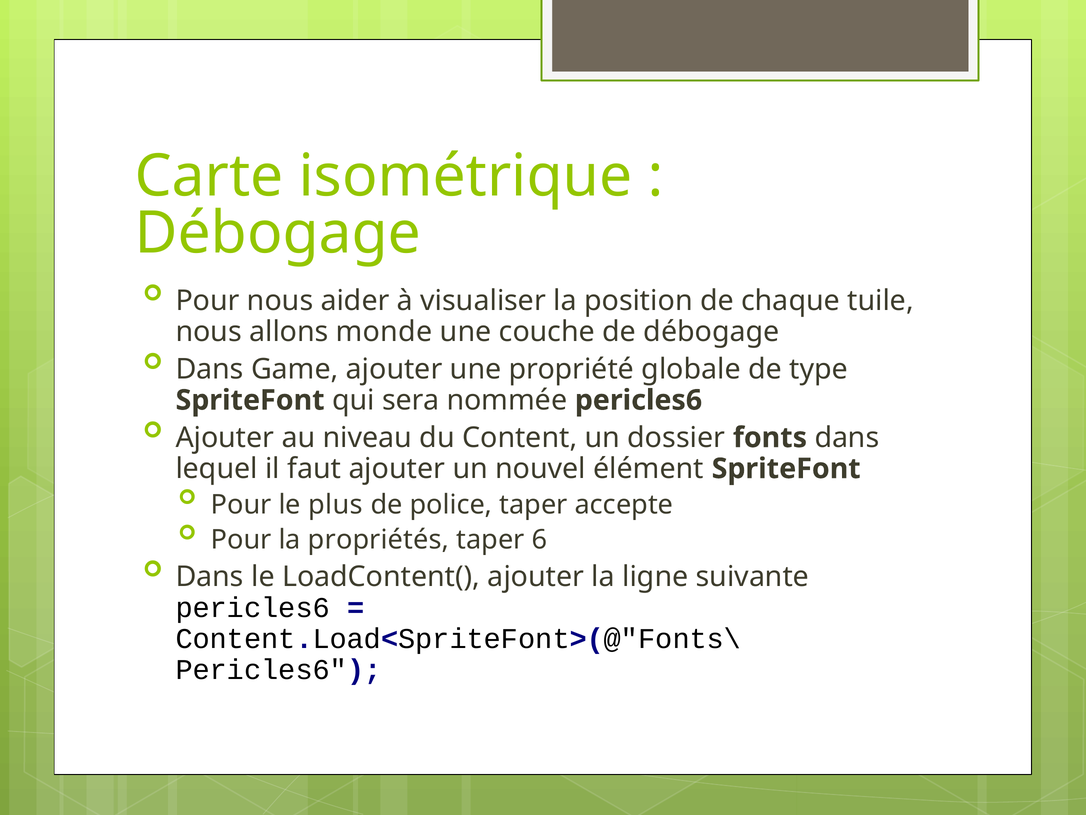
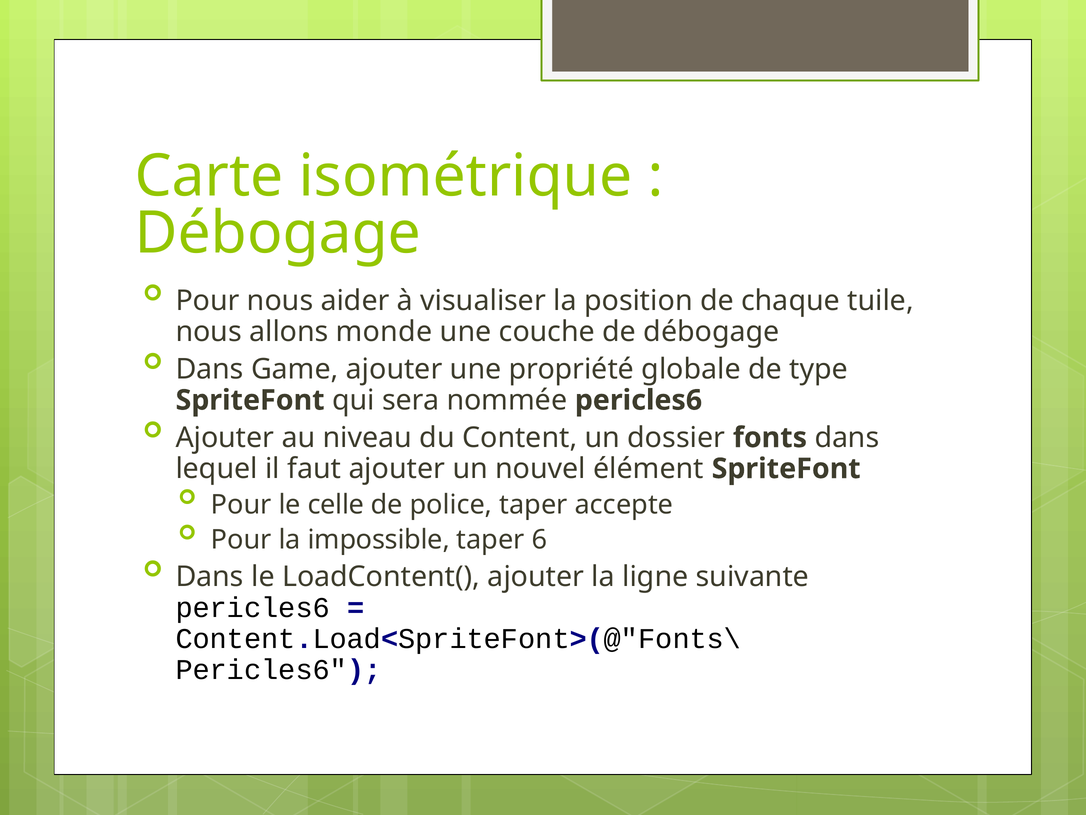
plus: plus -> celle
propriétés: propriétés -> impossible
